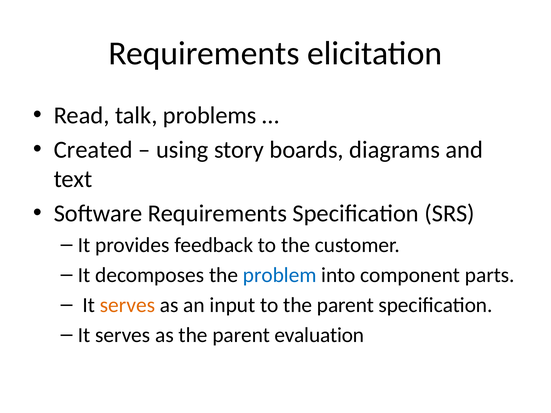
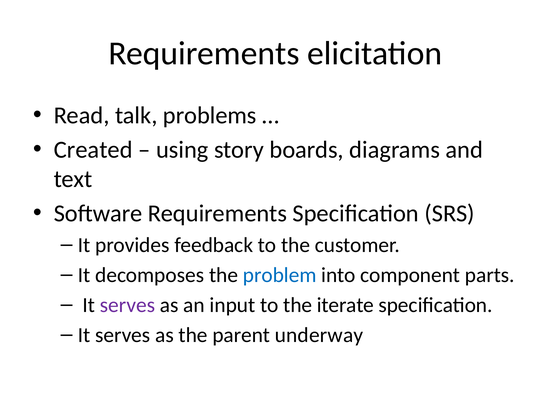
serves at (128, 305) colour: orange -> purple
to the parent: parent -> iterate
evaluation: evaluation -> underway
